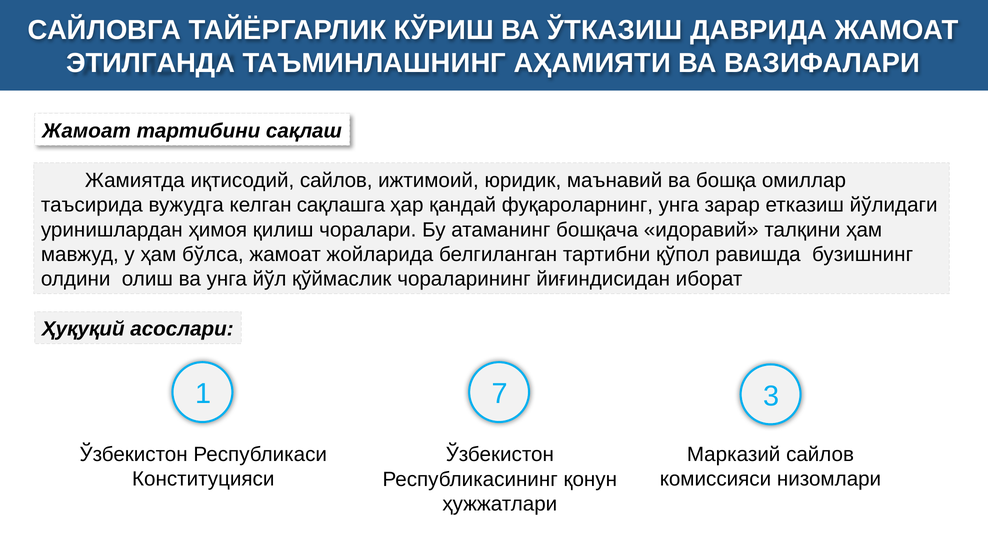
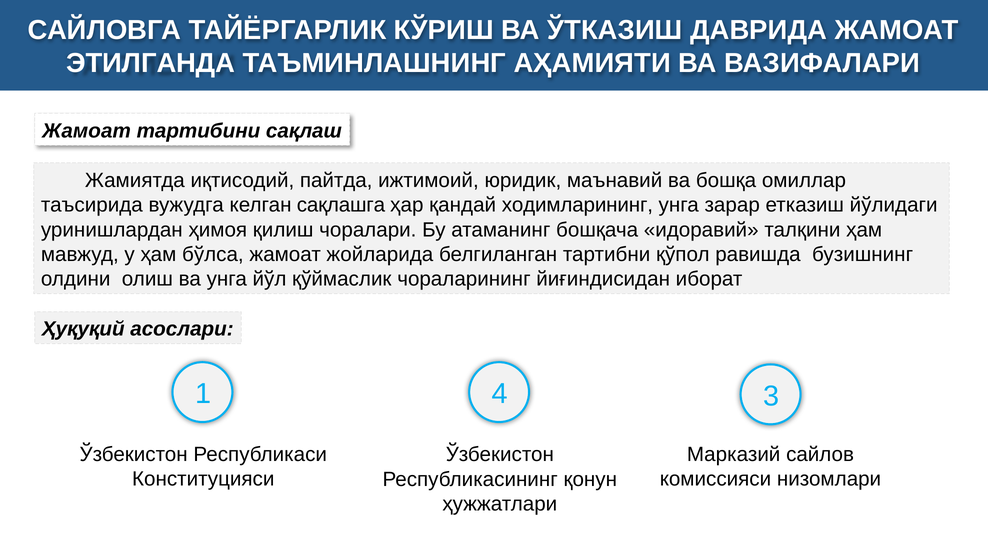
иқтисодий сайлов: сайлов -> пайтда
фуқароларнинг: фуқароларнинг -> ходимларининг
7: 7 -> 4
